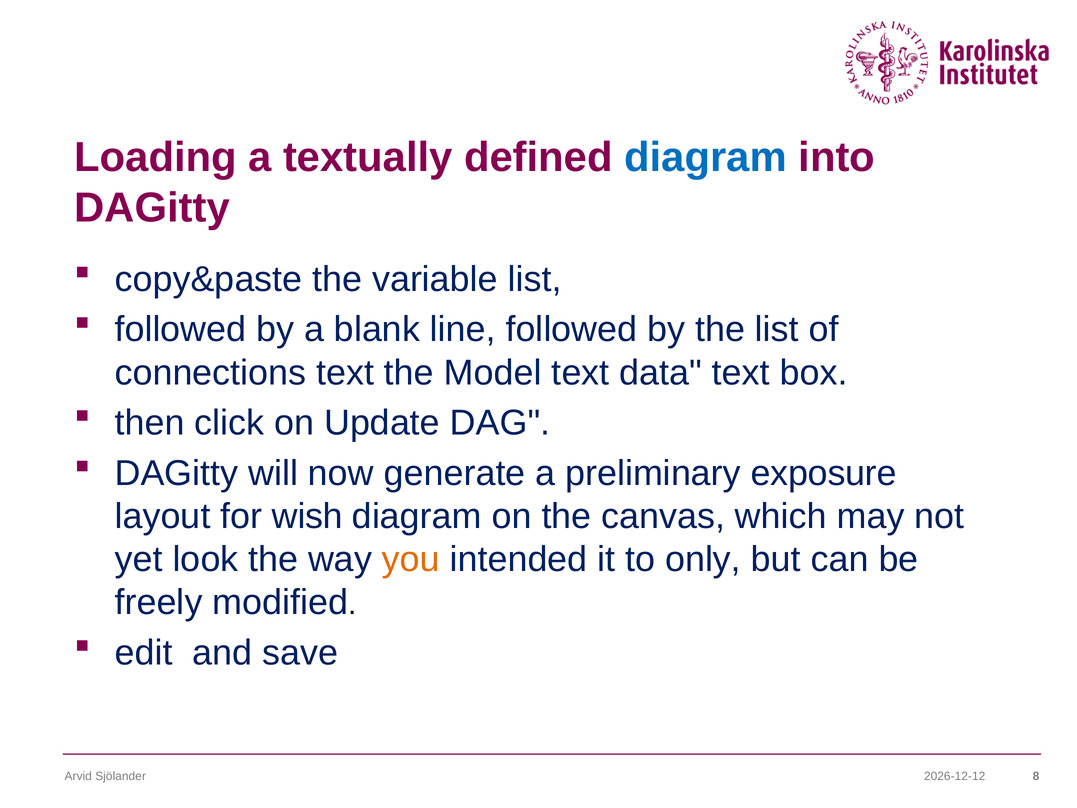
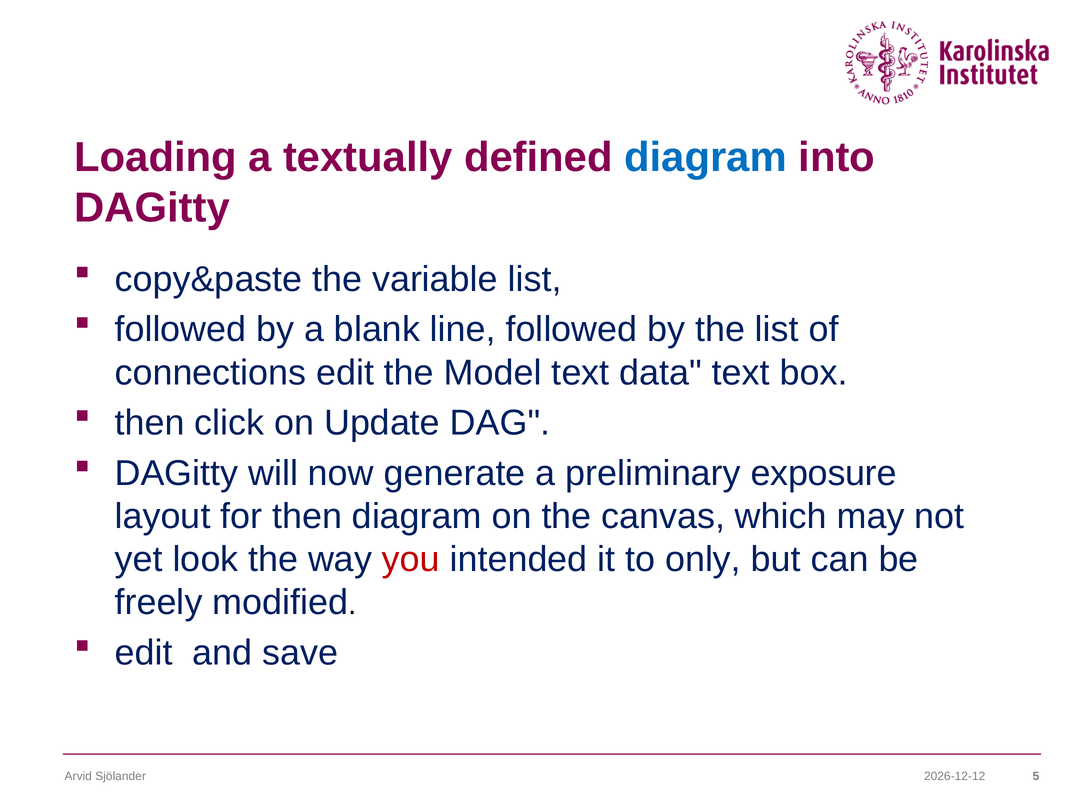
connections text: text -> edit
for wish: wish -> then
you colour: orange -> red
8: 8 -> 5
